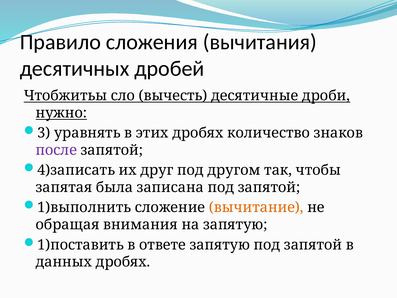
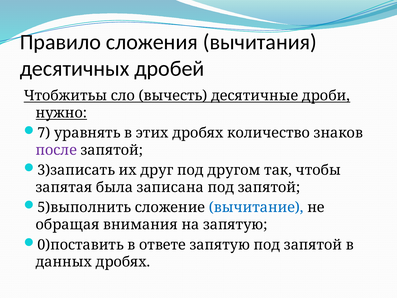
3: 3 -> 7
4)записать: 4)записать -> 3)записать
1)выполнить: 1)выполнить -> 5)выполнить
вычитание colour: orange -> blue
1)поставить: 1)поставить -> 0)поставить
